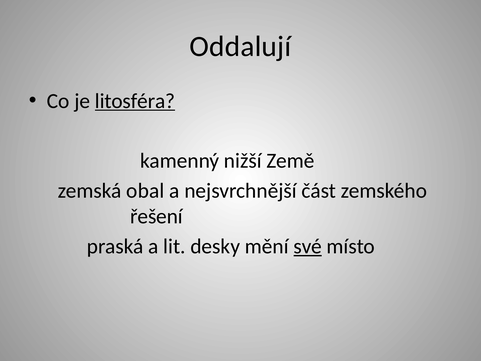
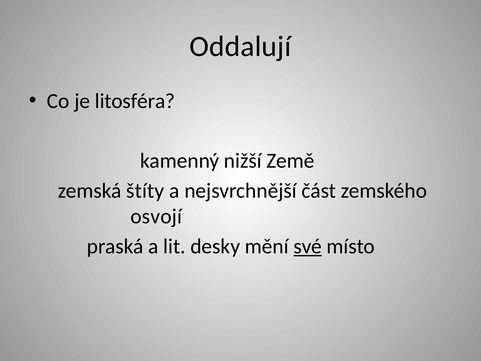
litosféra underline: present -> none
obal: obal -> štíty
řešení: řešení -> osvojí
